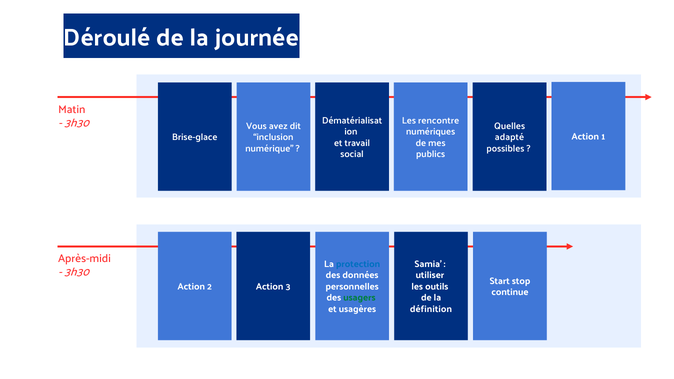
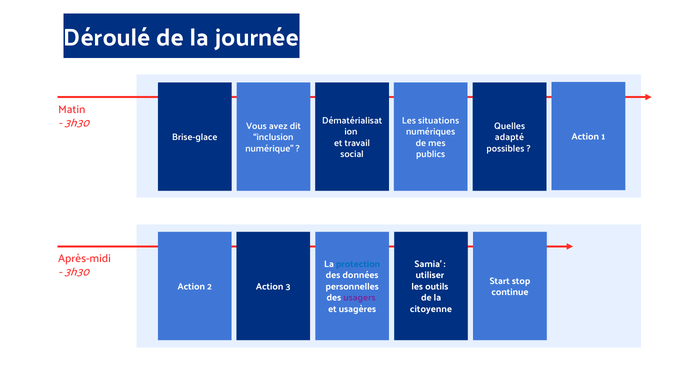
rencontre: rencontre -> situations
usagers colour: green -> purple
définition: définition -> citoyenne
